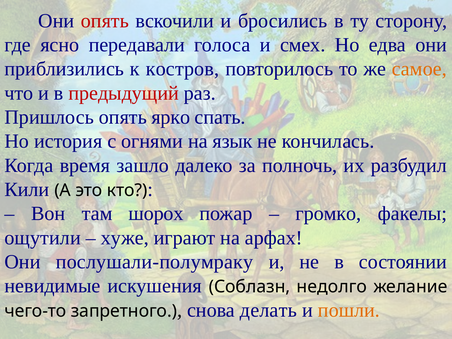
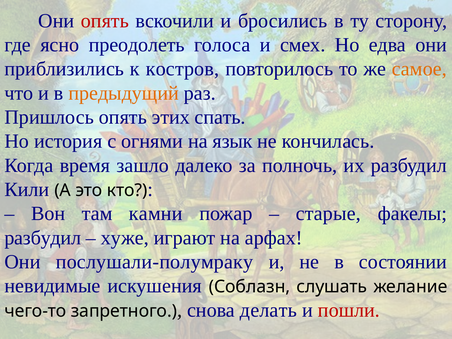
передавали: передавали -> преодолеть
предыдущий colour: red -> orange
ярко: ярко -> этих
шорох: шорох -> камни
громко: громко -> старые
ощутили at (43, 238): ощутили -> разбудил
недолго: недолго -> слушать
пошли colour: orange -> red
